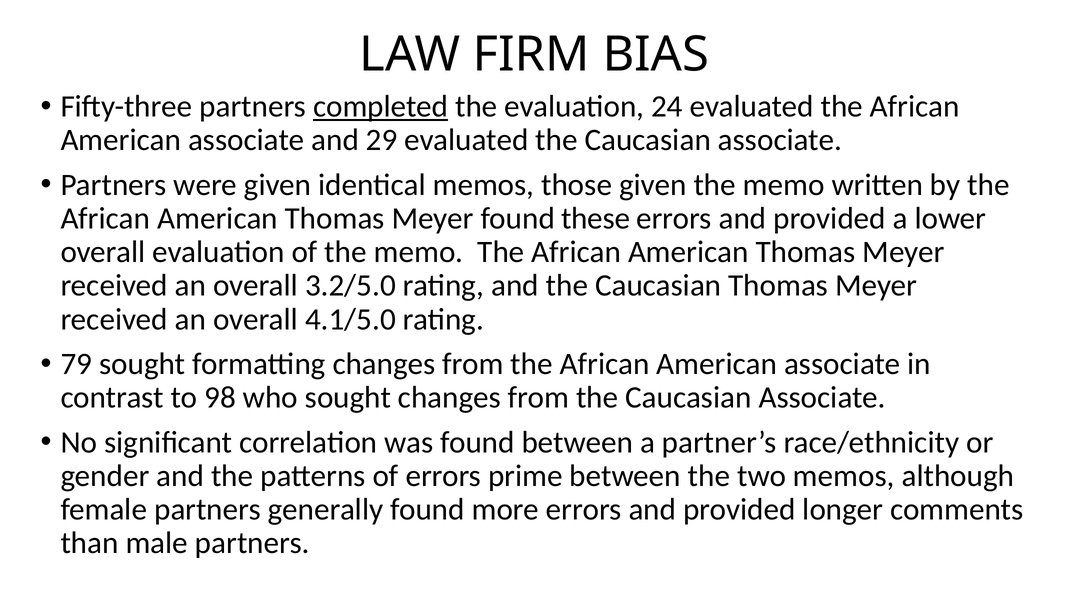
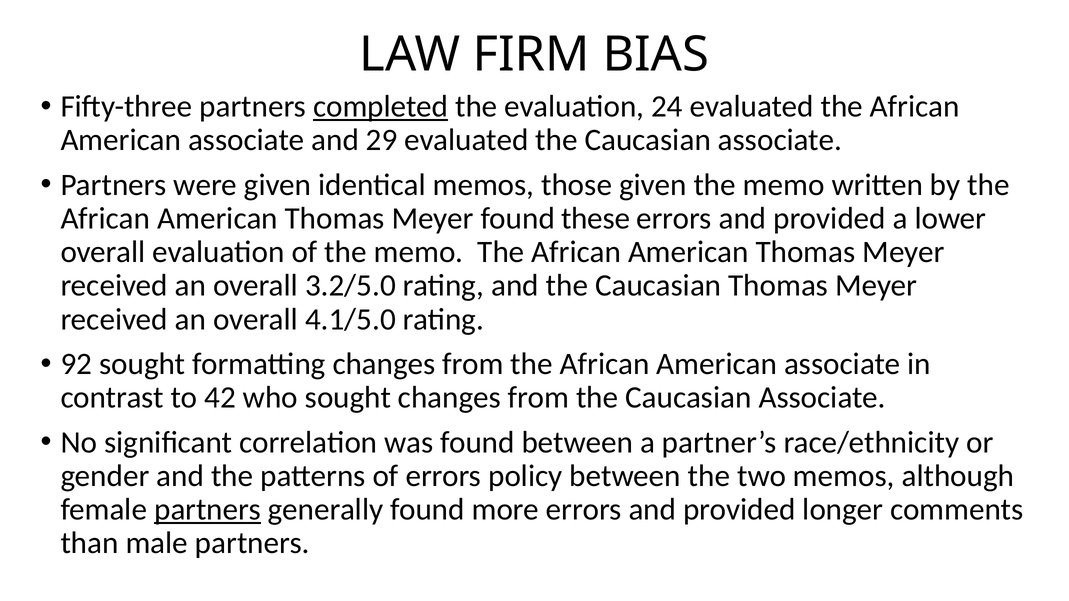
79: 79 -> 92
98: 98 -> 42
prime: prime -> policy
partners at (208, 510) underline: none -> present
